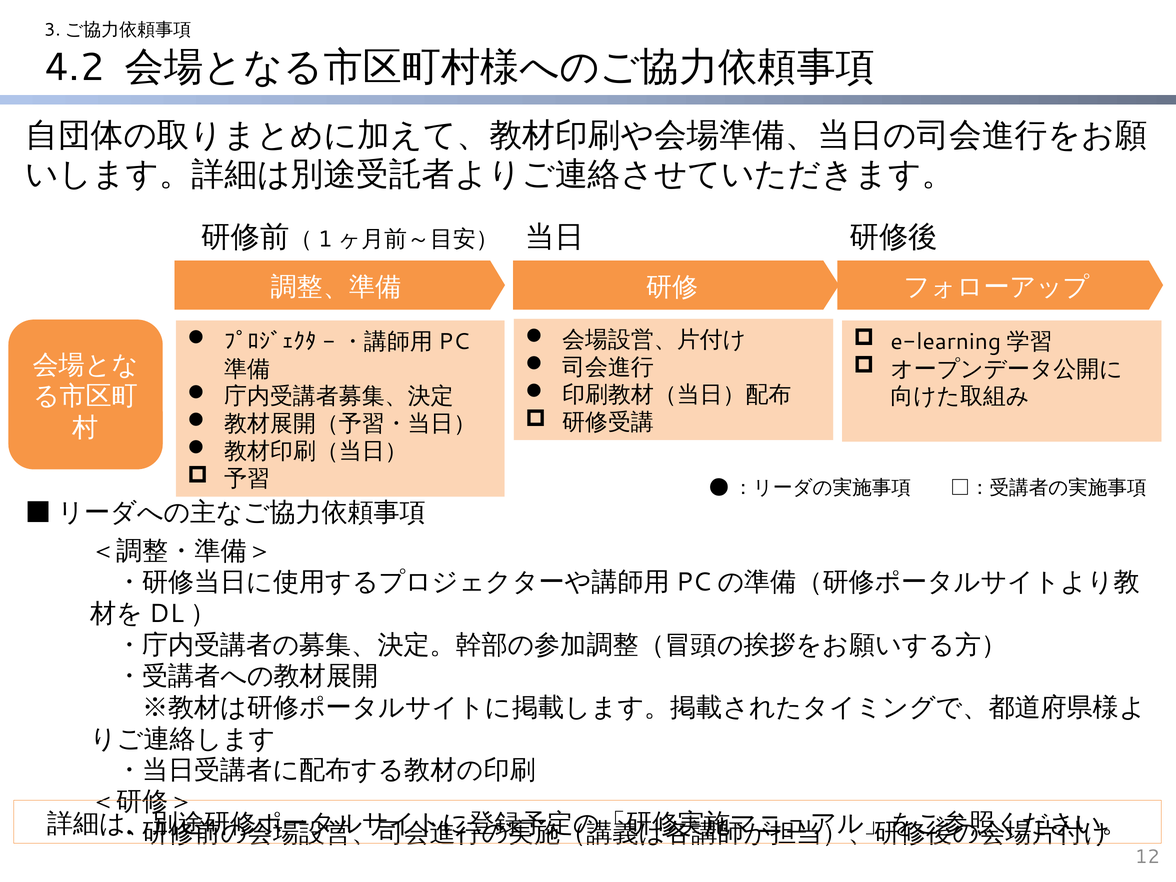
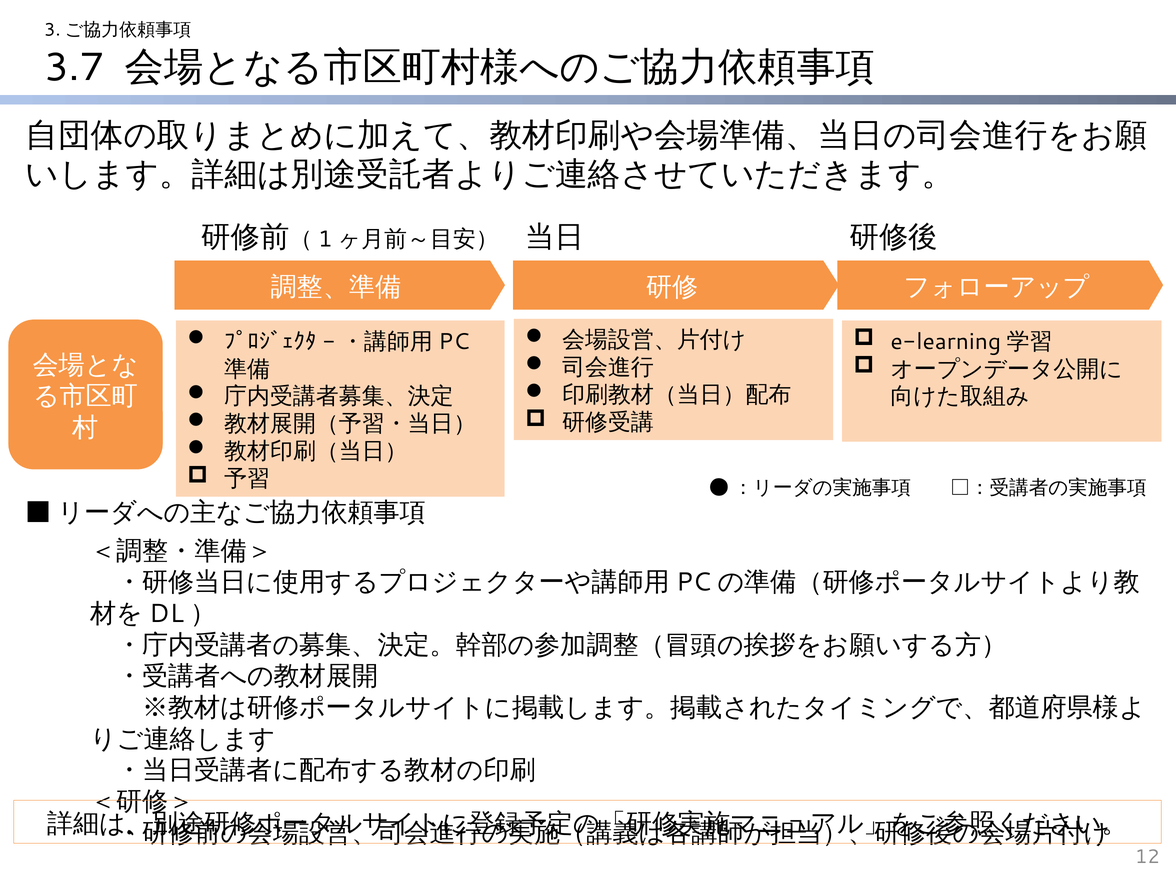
4.2: 4.2 -> 3.7
